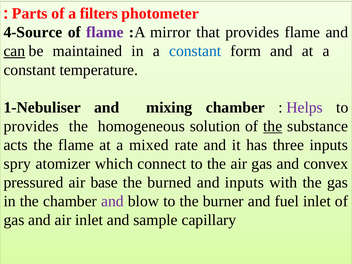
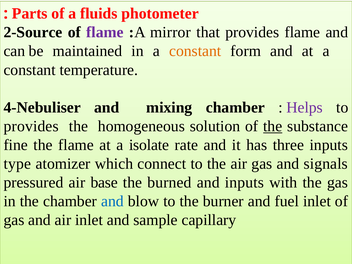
filters: filters -> fluids
4-Source: 4-Source -> 2-Source
can underline: present -> none
constant at (195, 51) colour: blue -> orange
1-Nebuliser: 1-Nebuliser -> 4-Nebuliser
acts: acts -> fine
mixed: mixed -> isolate
spry: spry -> type
convex: convex -> signals
and at (112, 201) colour: purple -> blue
